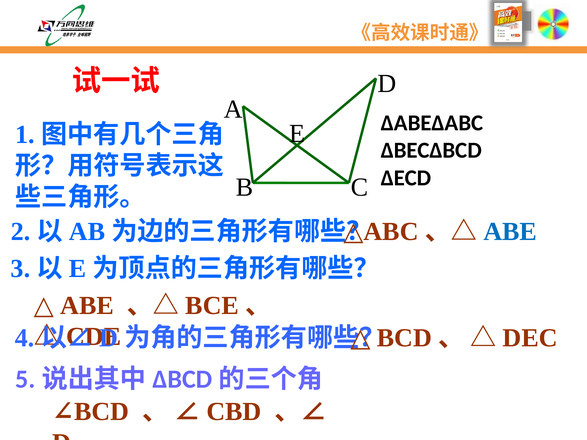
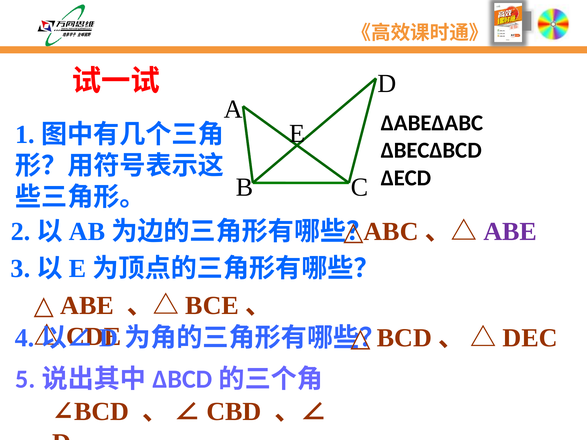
ABE colour: blue -> purple
